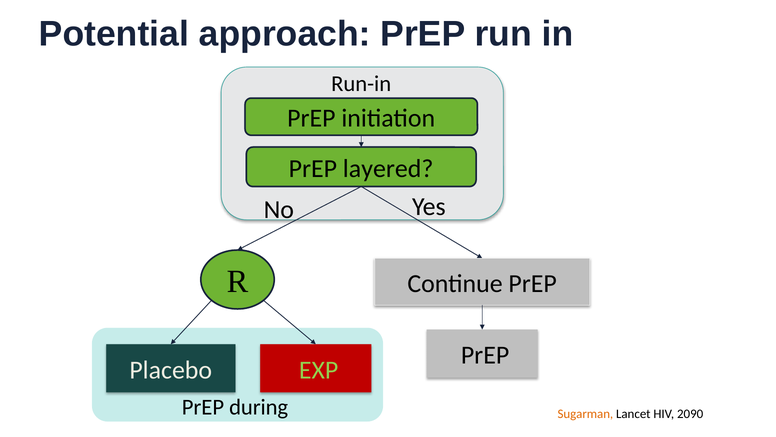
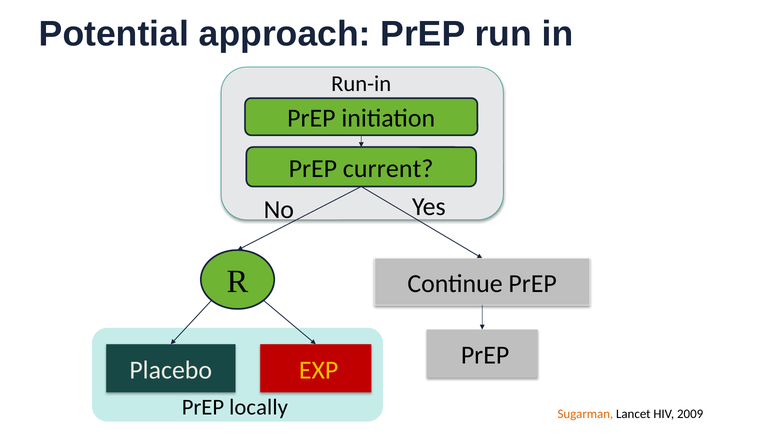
layered: layered -> current
EXP colour: light green -> yellow
during: during -> locally
2090: 2090 -> 2009
